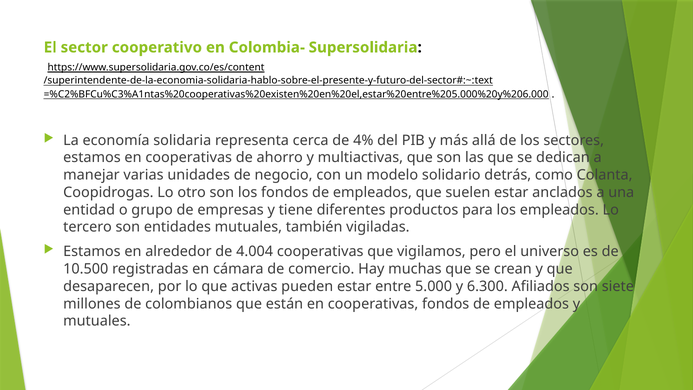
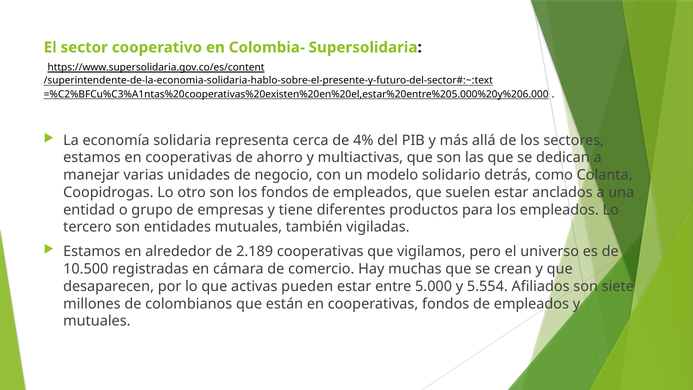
4.004: 4.004 -> 2.189
6.300: 6.300 -> 5.554
